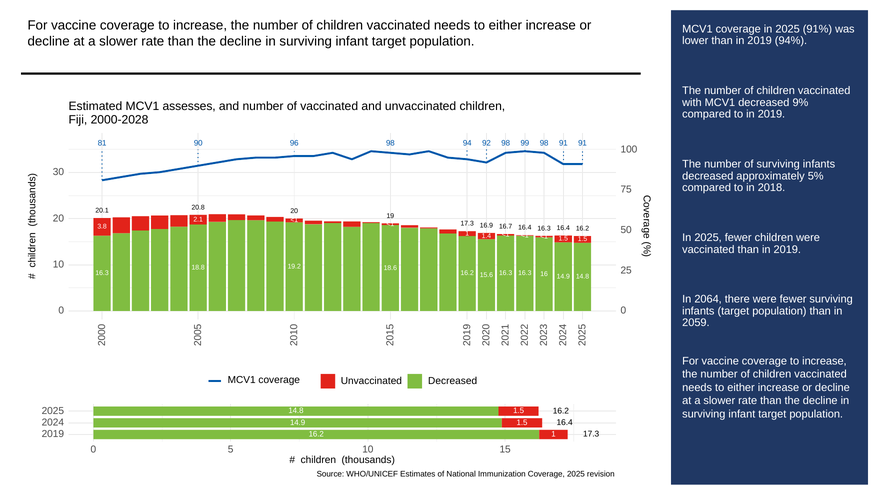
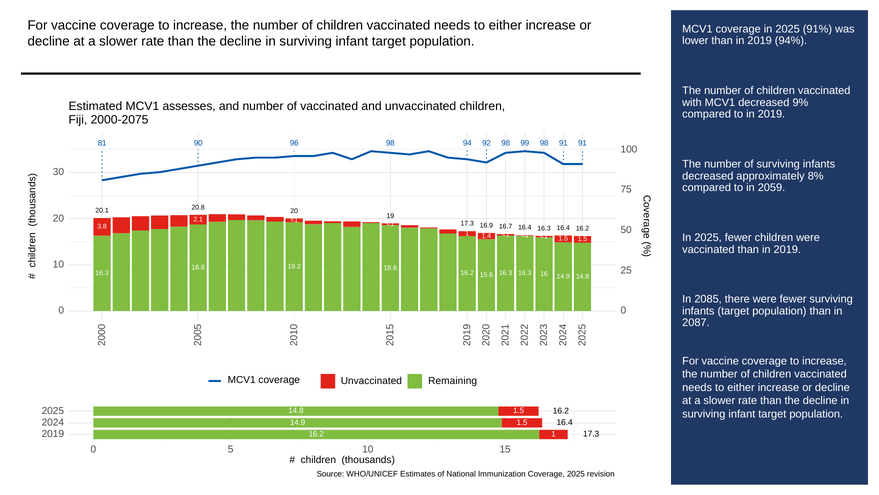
2000-2028: 2000-2028 -> 2000-2075
5%: 5% -> 8%
2018: 2018 -> 2059
2064: 2064 -> 2085
2059: 2059 -> 2087
Unvaccinated Decreased: Decreased -> Remaining
